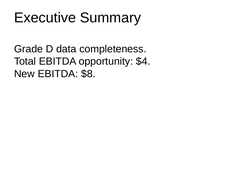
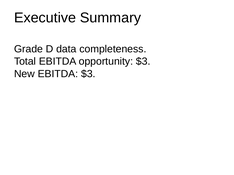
opportunity $4: $4 -> $3
EBITDA $8: $8 -> $3
